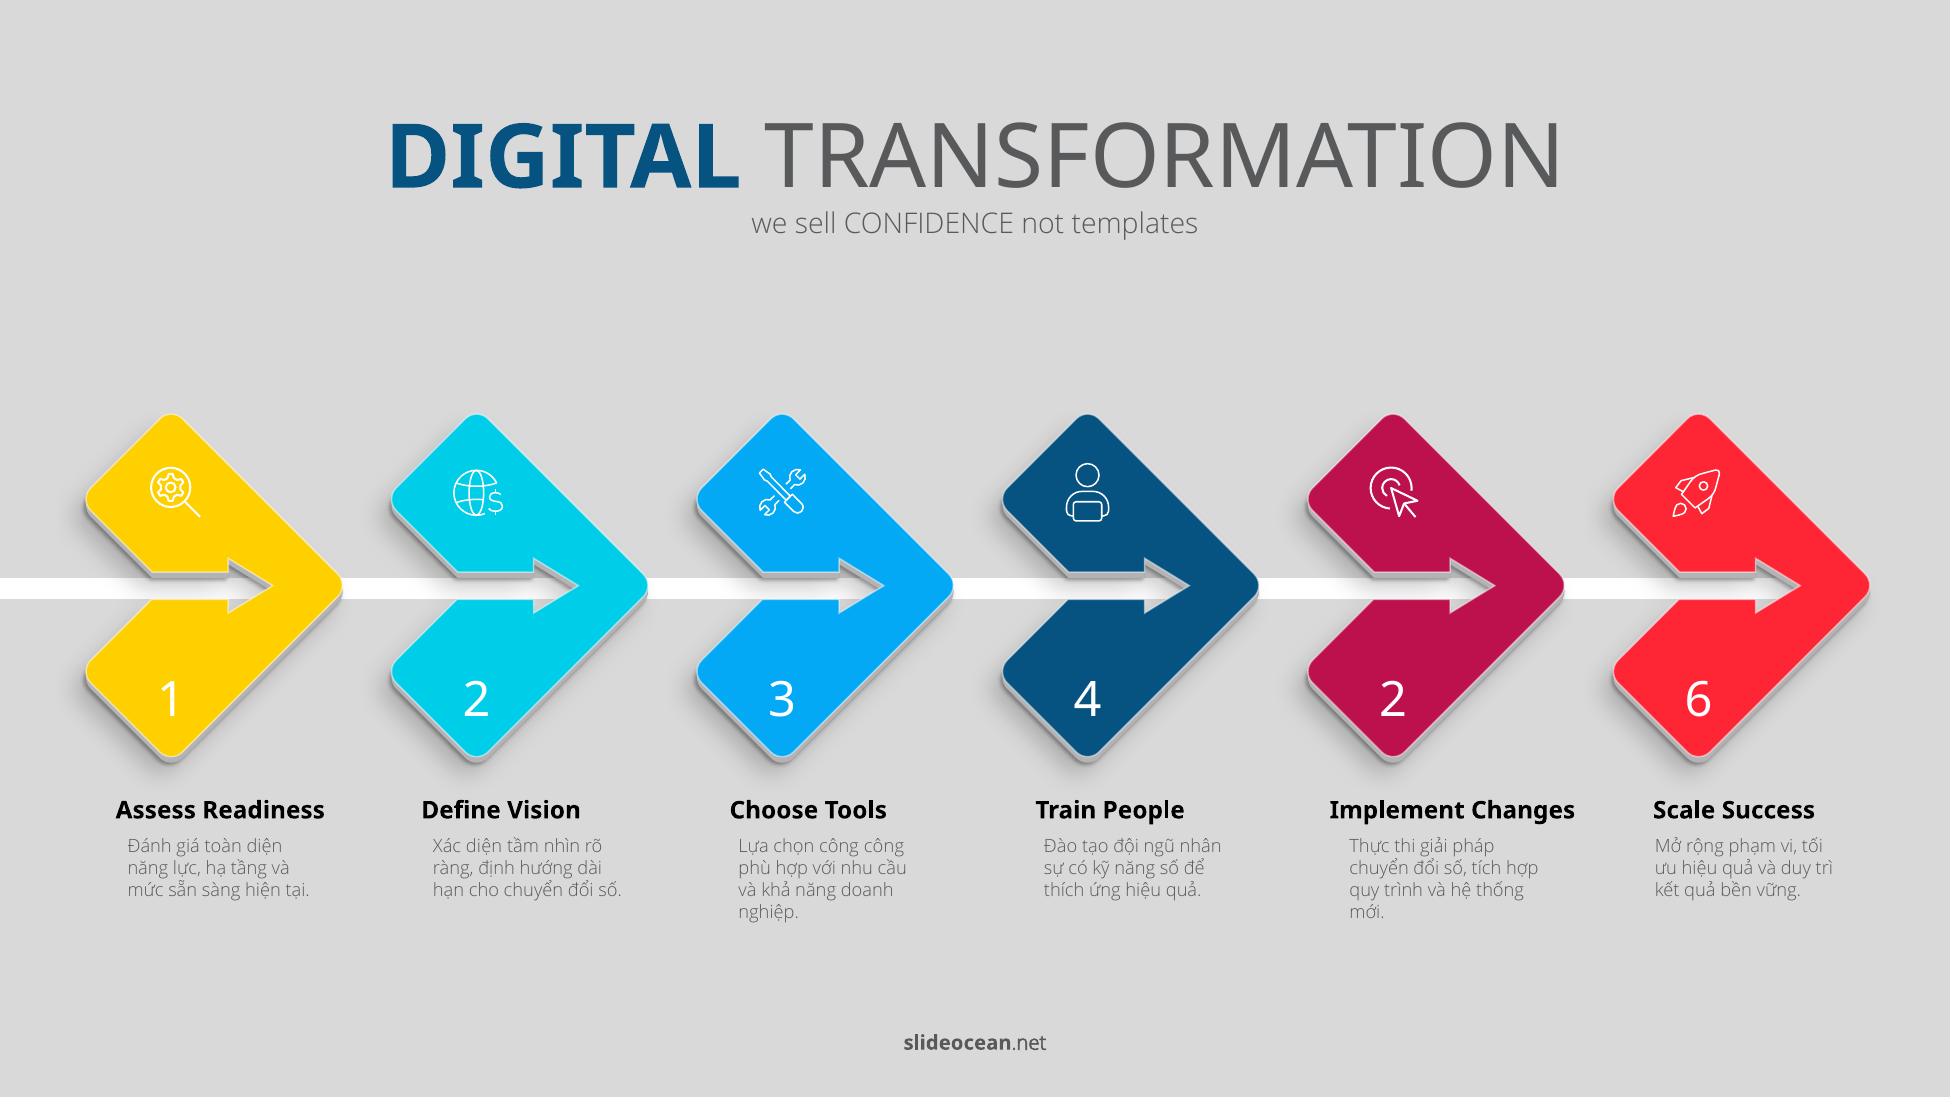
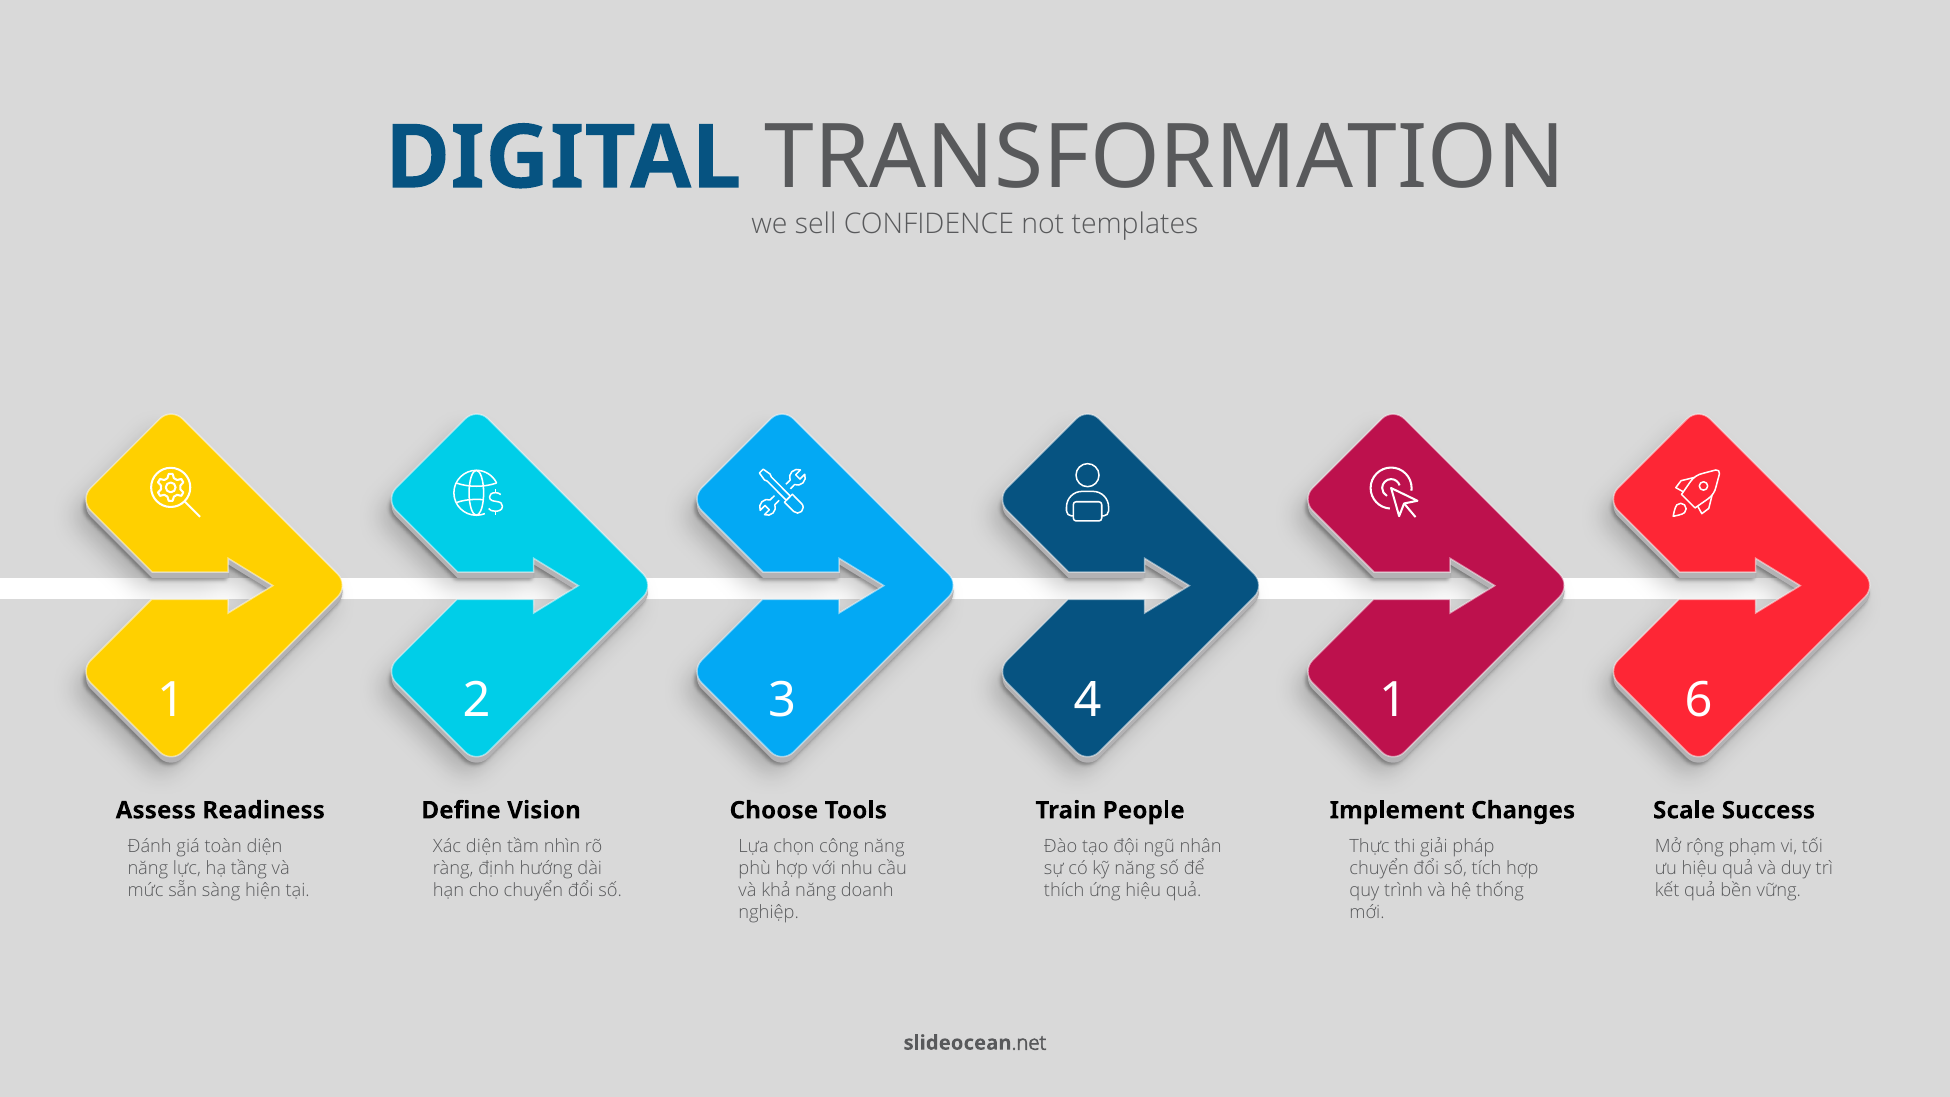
4 2: 2 -> 1
công công: công -> năng
